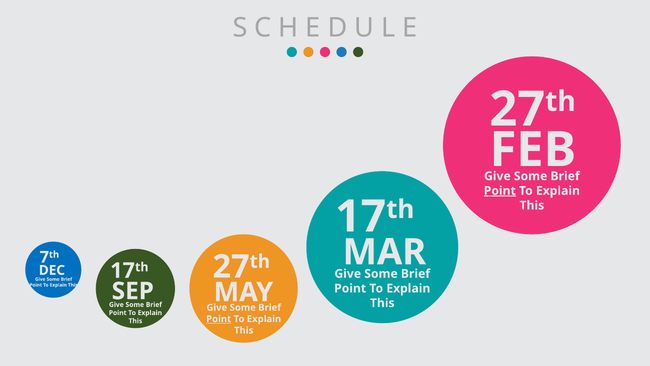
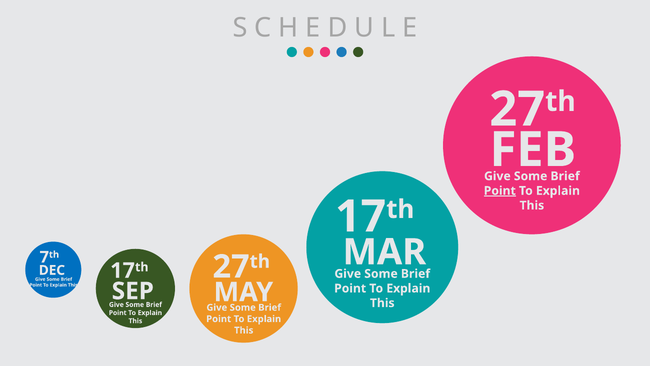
Point at (219, 319) underline: present -> none
